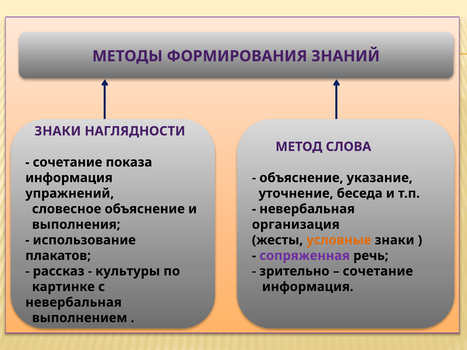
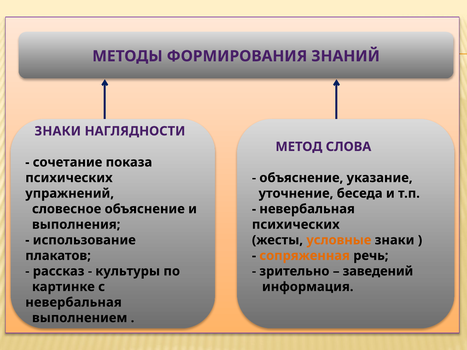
информация at (69, 178): информация -> психических
организация at (296, 225): организация -> психических
сопряженная colour: purple -> orange
сочетание at (378, 271): сочетание -> заведений
